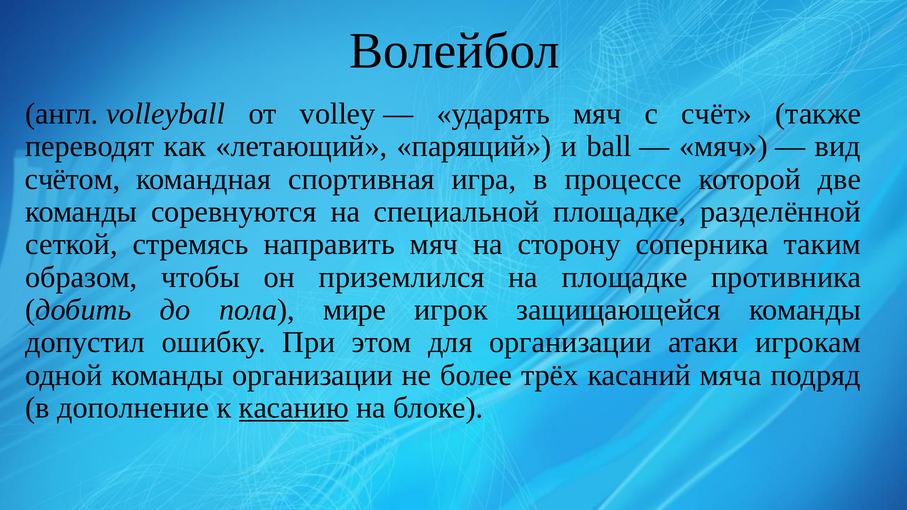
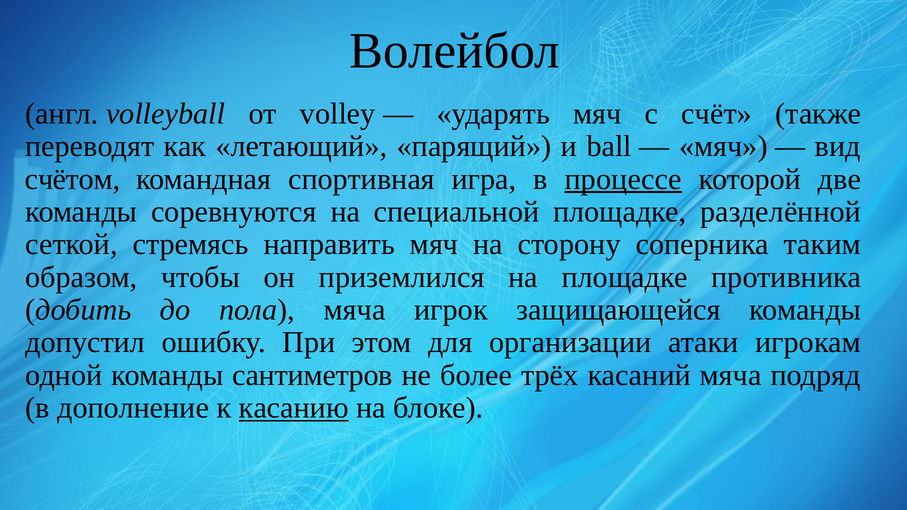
процессе underline: none -> present
пола мире: мире -> мяча
команды организации: организации -> сантиметров
